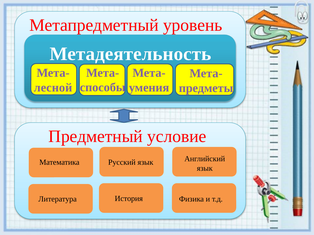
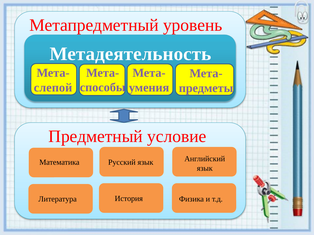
лесной: лесной -> слепой
